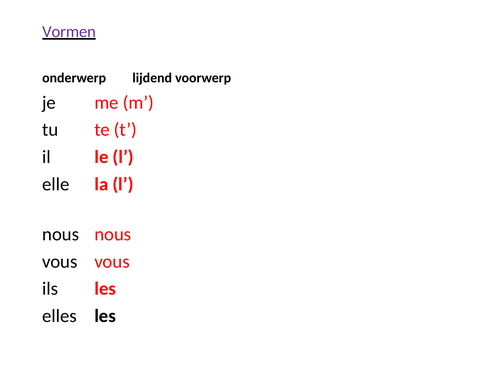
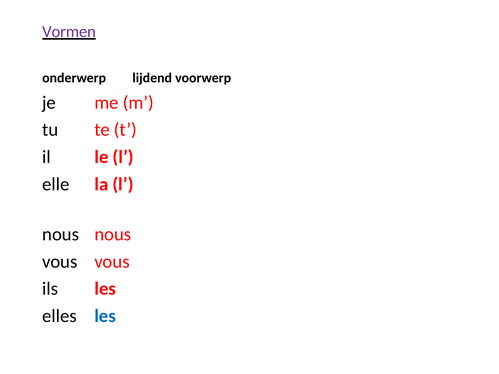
les at (105, 316) colour: black -> blue
